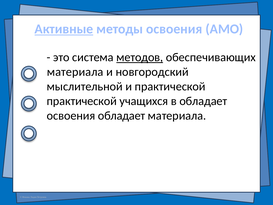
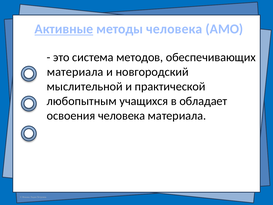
методы освоения: освоения -> человека
методов underline: present -> none
практической at (82, 101): практической -> любопытным
освоения обладает: обладает -> человека
